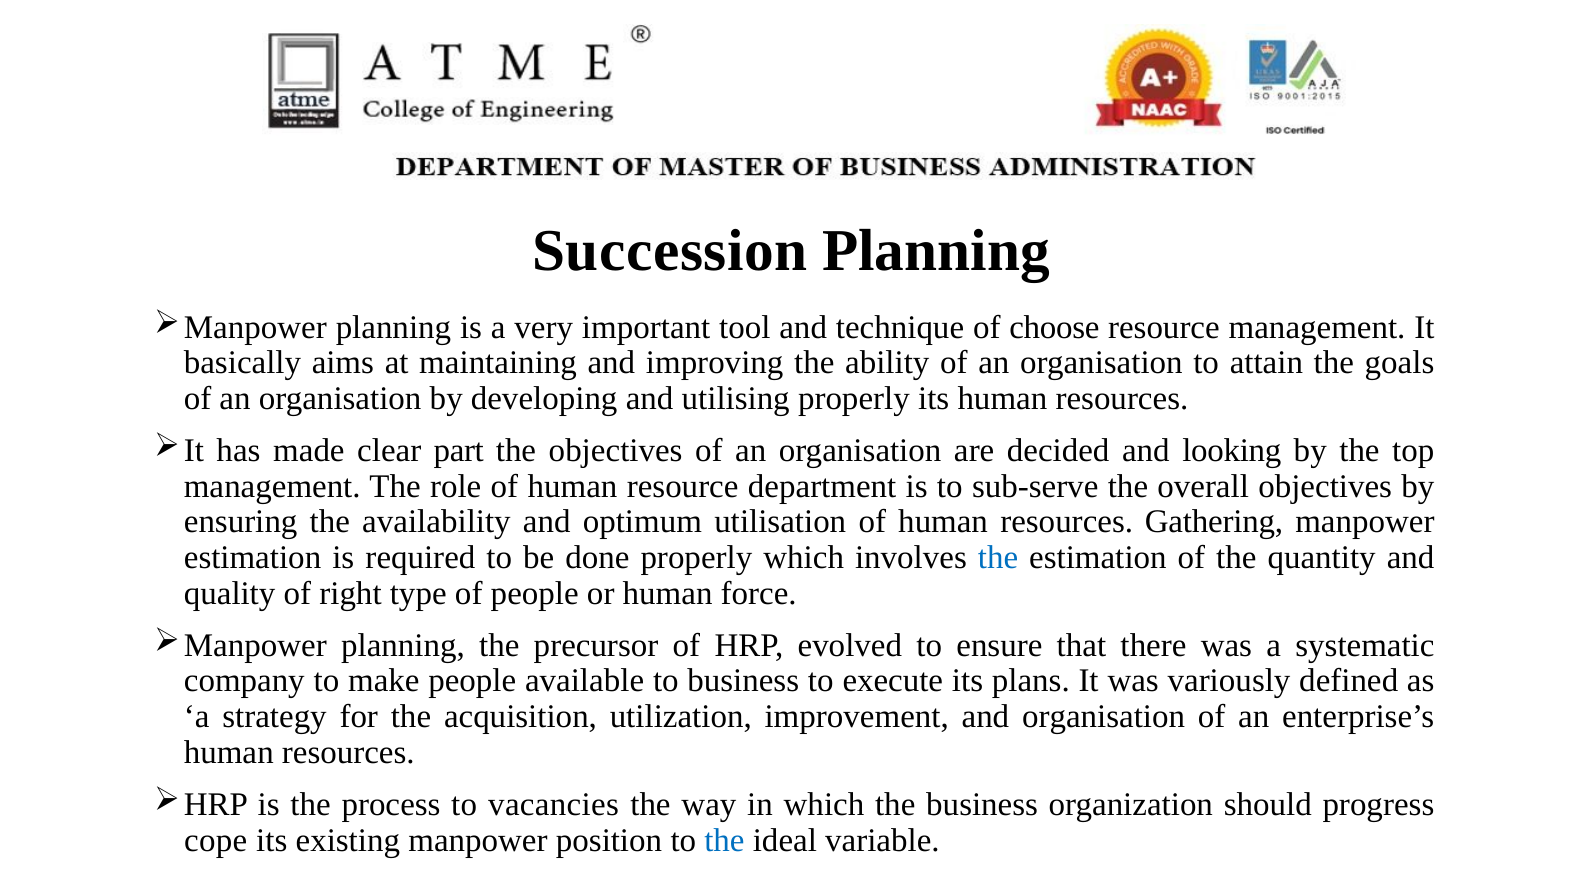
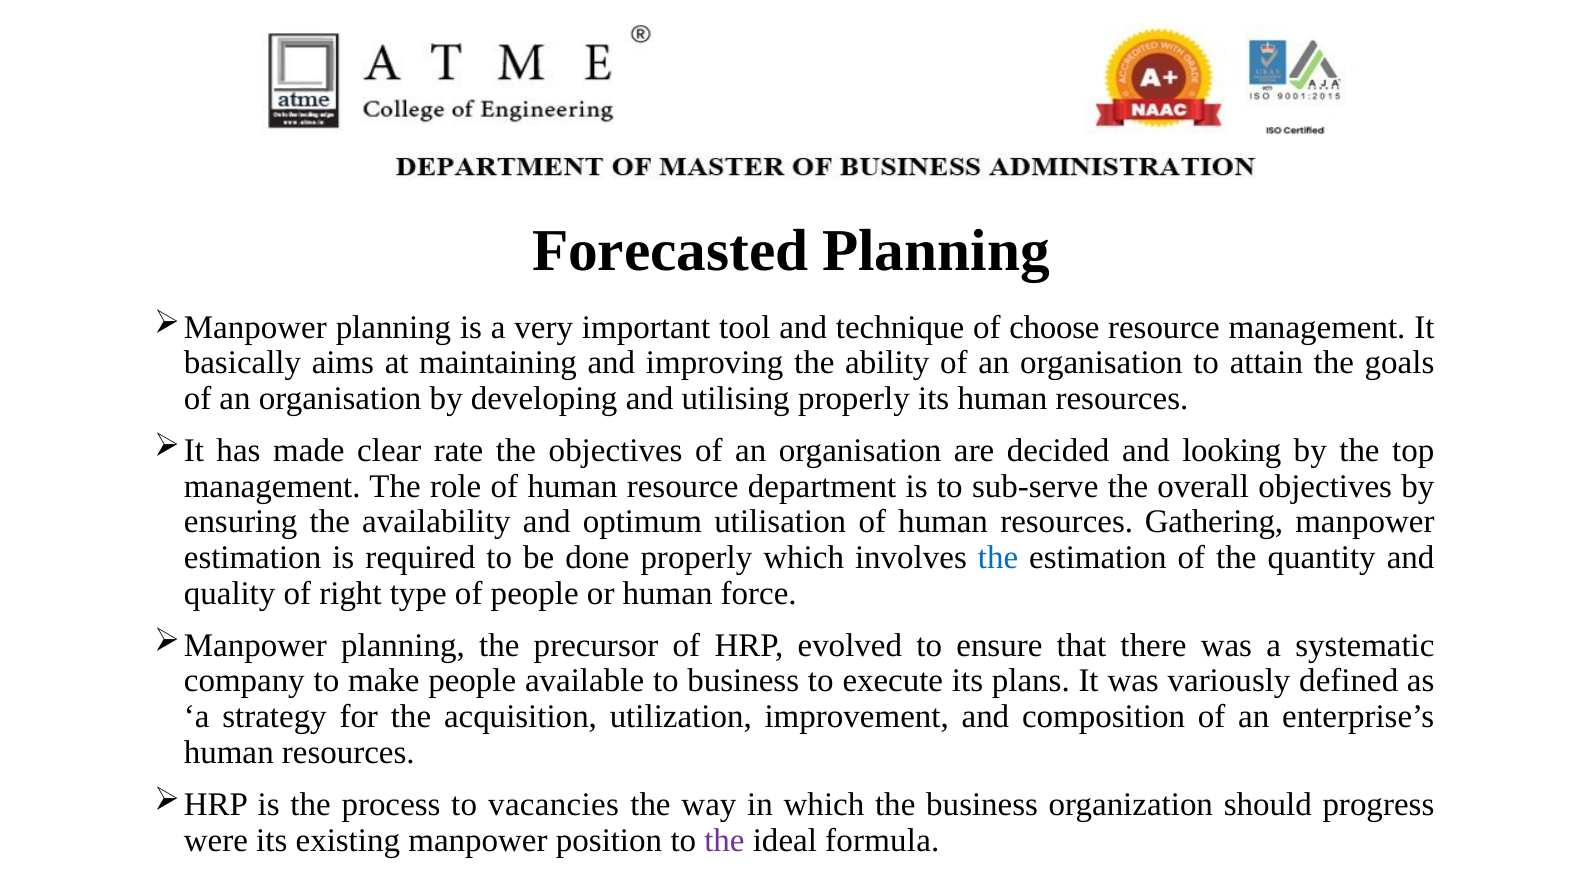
Succession: Succession -> Forecasted
part: part -> rate
and organisation: organisation -> composition
cope: cope -> were
the at (724, 840) colour: blue -> purple
variable: variable -> formula
